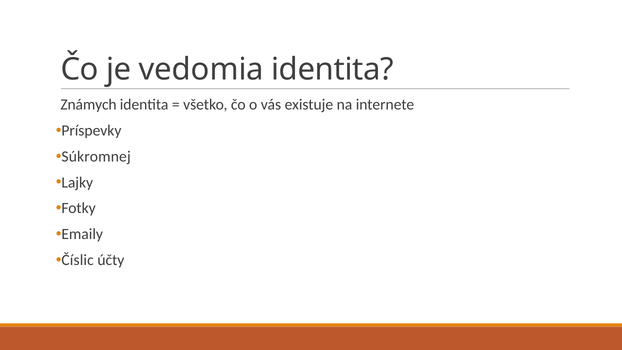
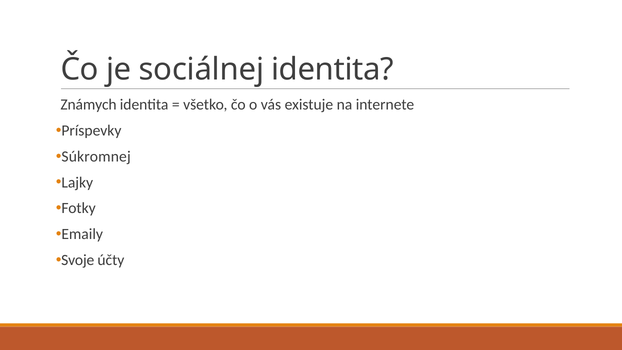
vedomia: vedomia -> sociálnej
Číslic: Číslic -> Svoje
